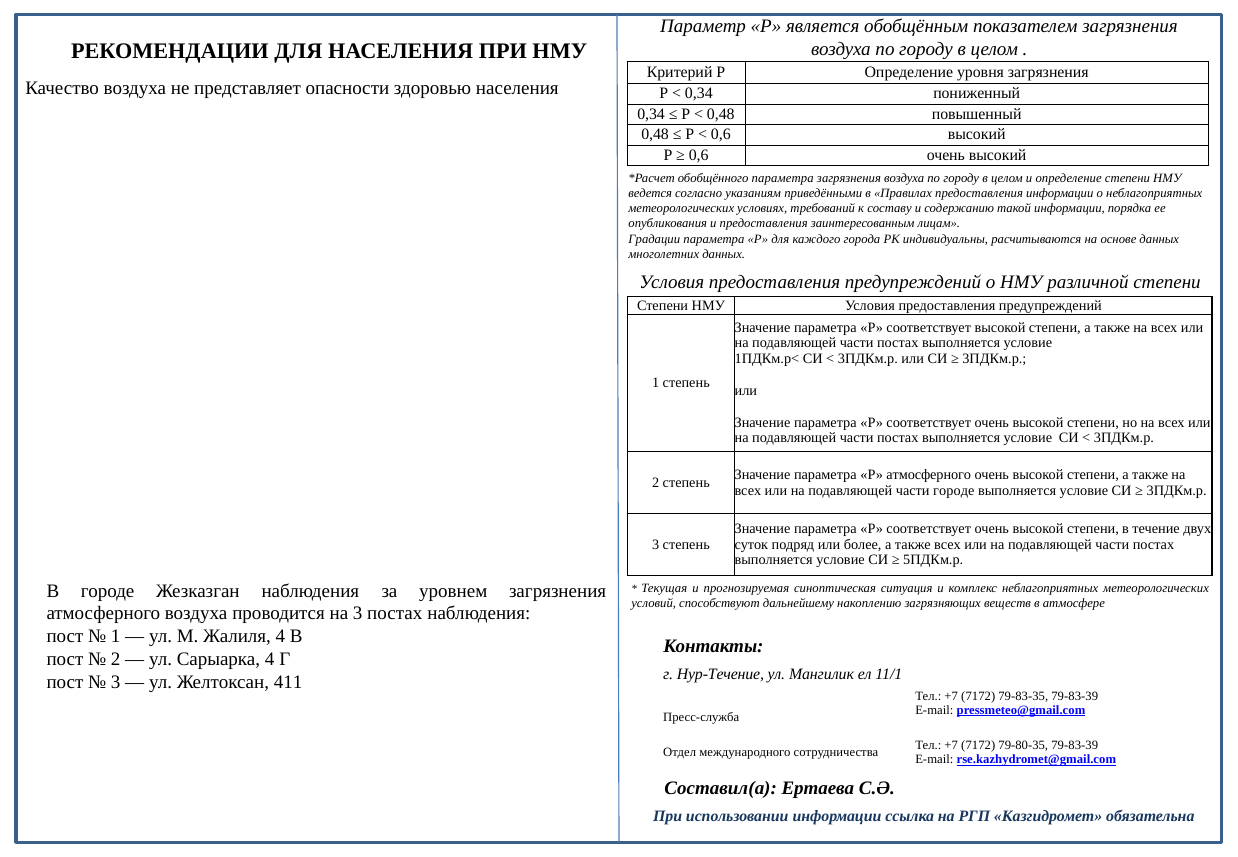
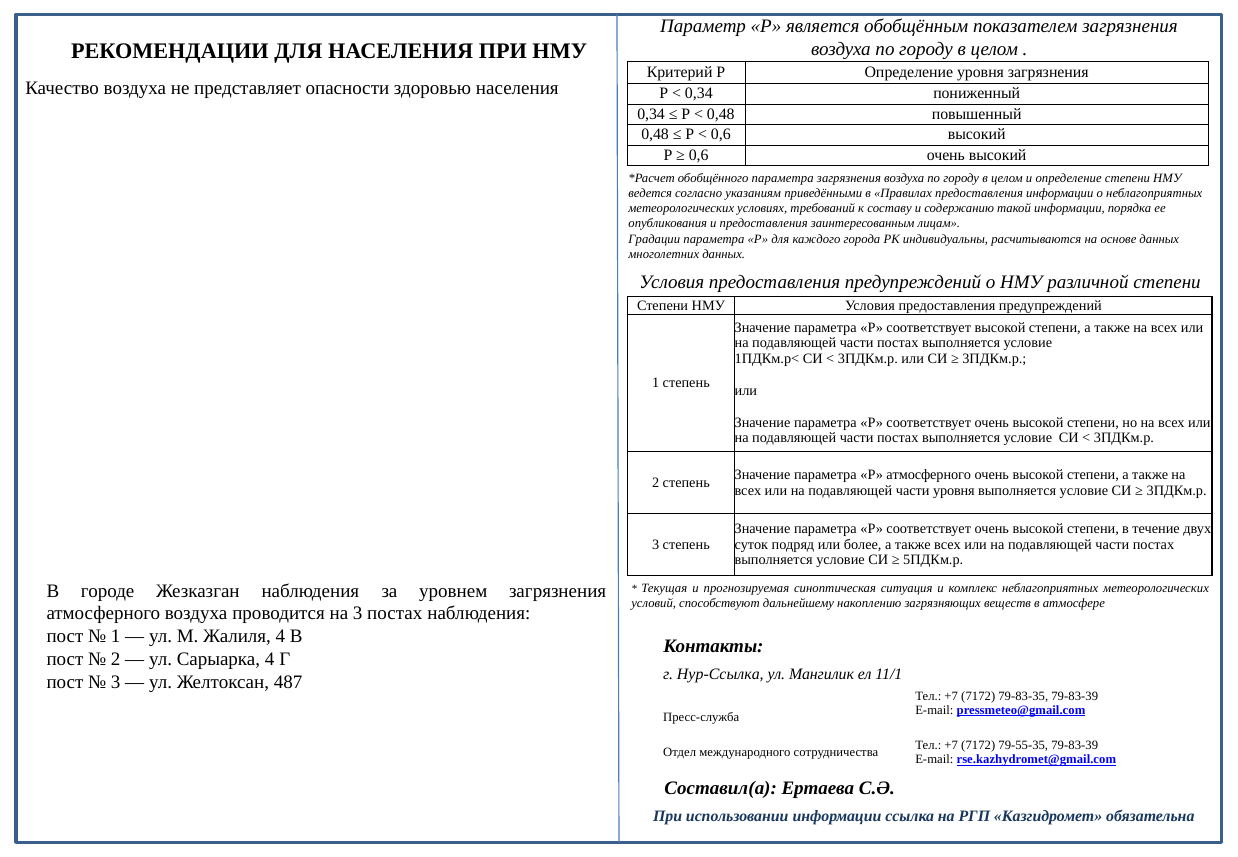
части городе: городе -> уровня
Нур-Течение: Нур-Течение -> Нур-Ссылка
411: 411 -> 487
79-80-35: 79-80-35 -> 79-55-35
